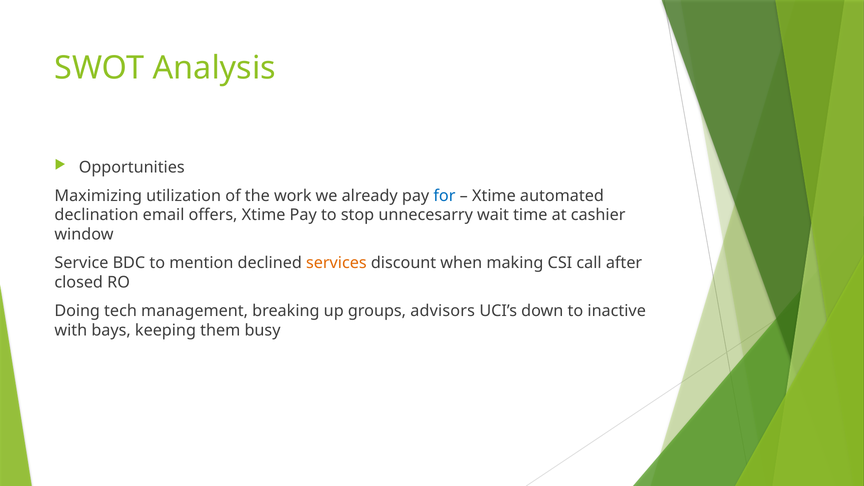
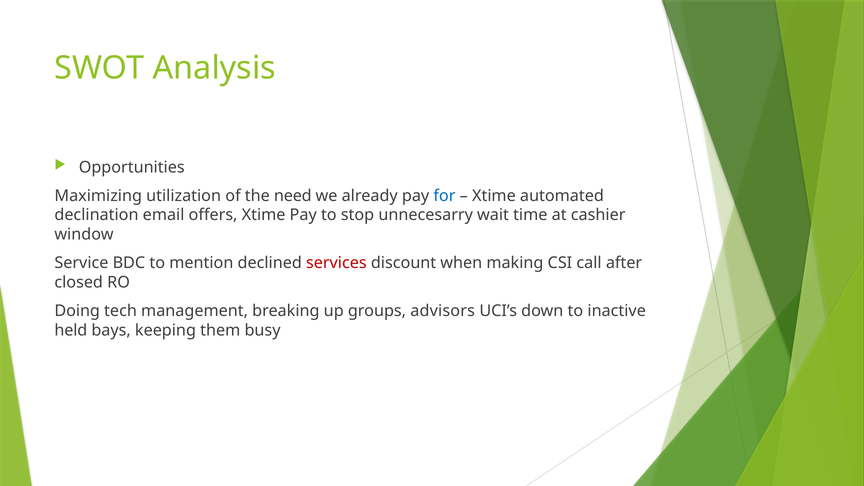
work: work -> need
services colour: orange -> red
with: with -> held
